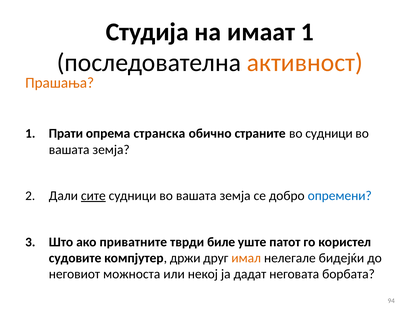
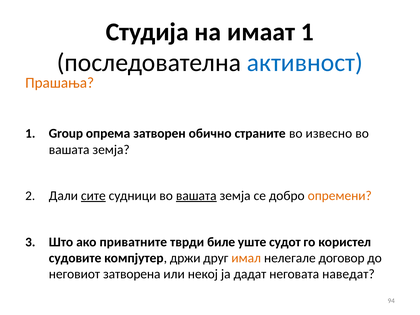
активност colour: orange -> blue
Прати: Прати -> Group
странска: странска -> затворен
во судници: судници -> извесно
вашата at (196, 196) underline: none -> present
опремени colour: blue -> orange
патот: патот -> судот
бидејќи: бидејќи -> договор
можноста: можноста -> затворена
борбата: борбата -> наведат
